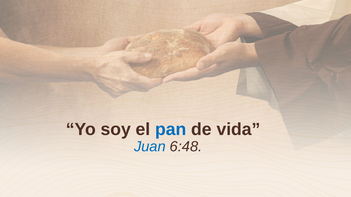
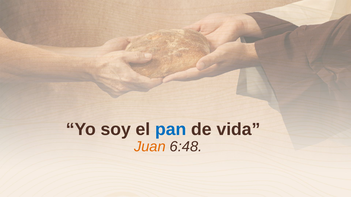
Juan colour: blue -> orange
